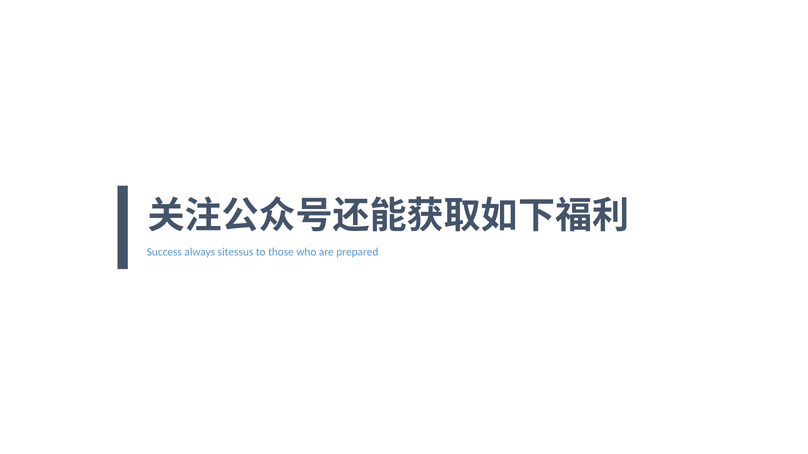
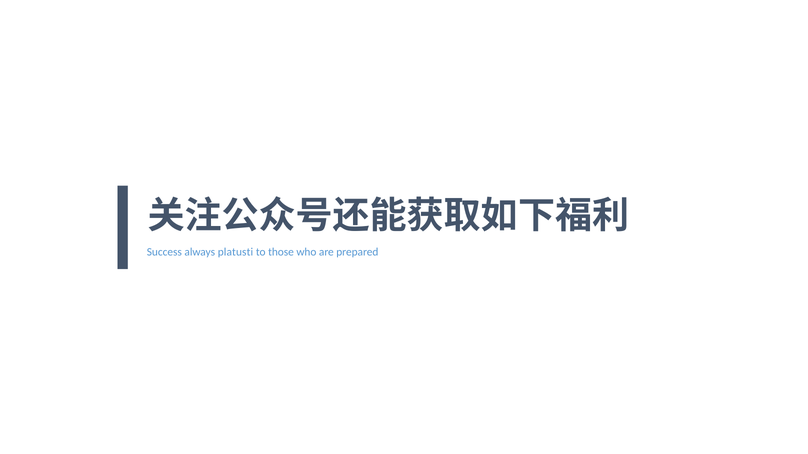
sitessus: sitessus -> platusti
